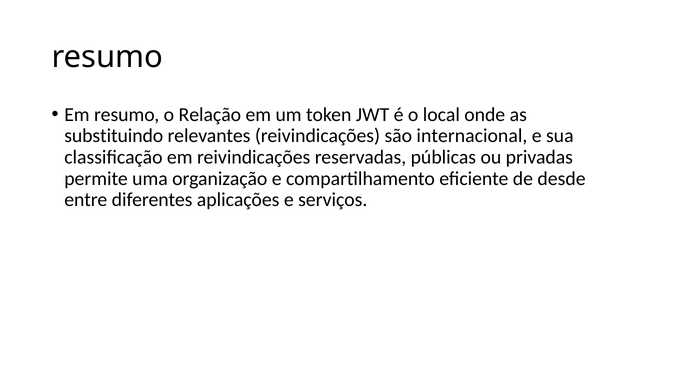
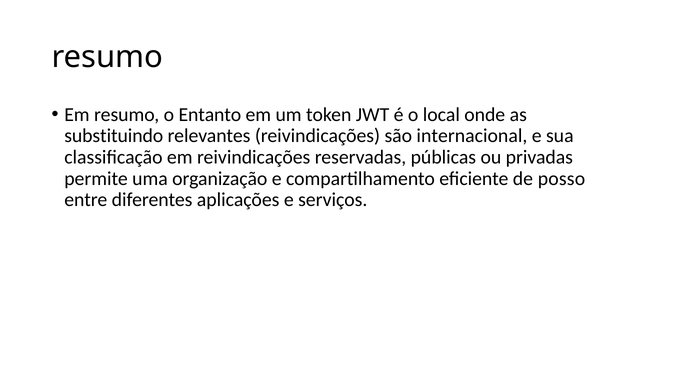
Relação: Relação -> Entanto
desde: desde -> posso
